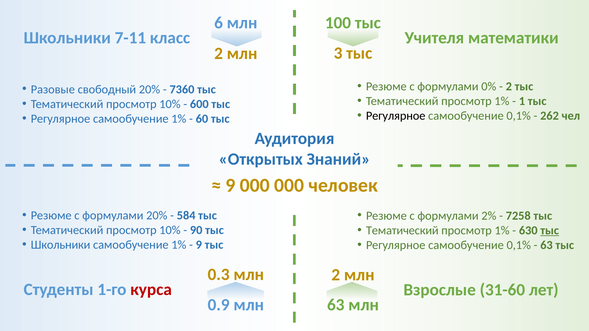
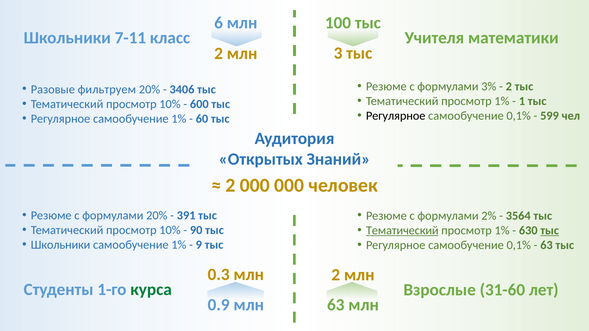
0%: 0% -> 3%
свободный: свободный -> фильтруем
7360: 7360 -> 3406
262: 262 -> 599
9 at (231, 185): 9 -> 2
584: 584 -> 391
7258: 7258 -> 3564
Тематический at (402, 231) underline: none -> present
курса colour: red -> green
